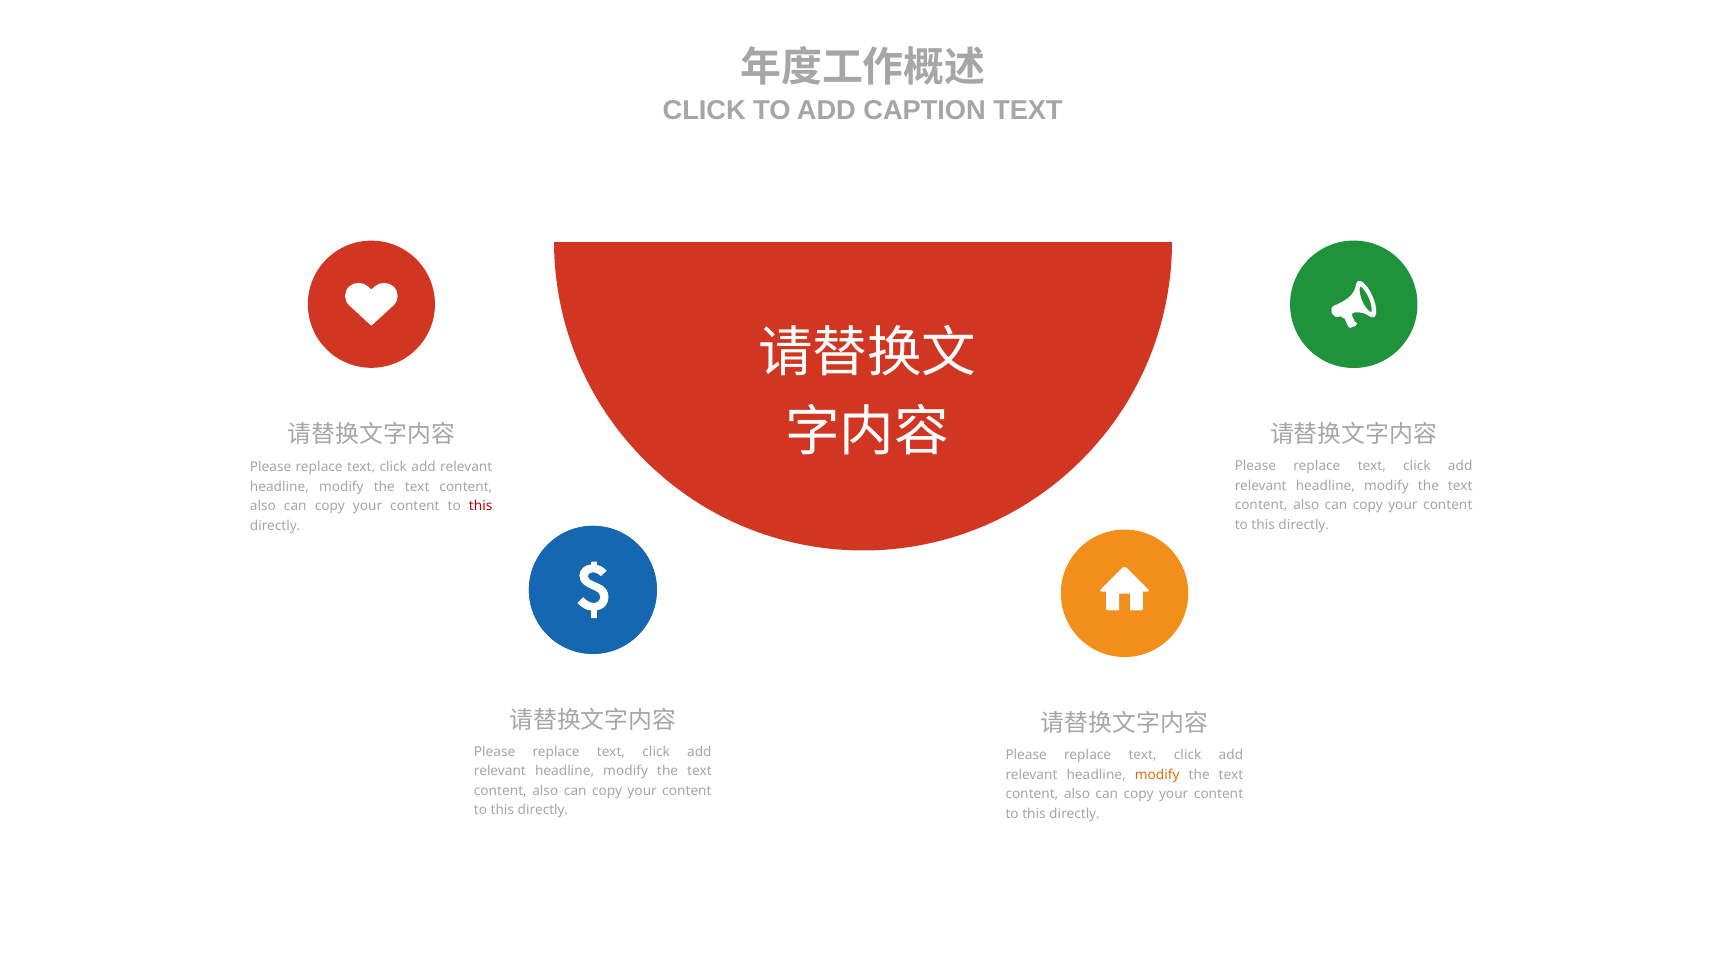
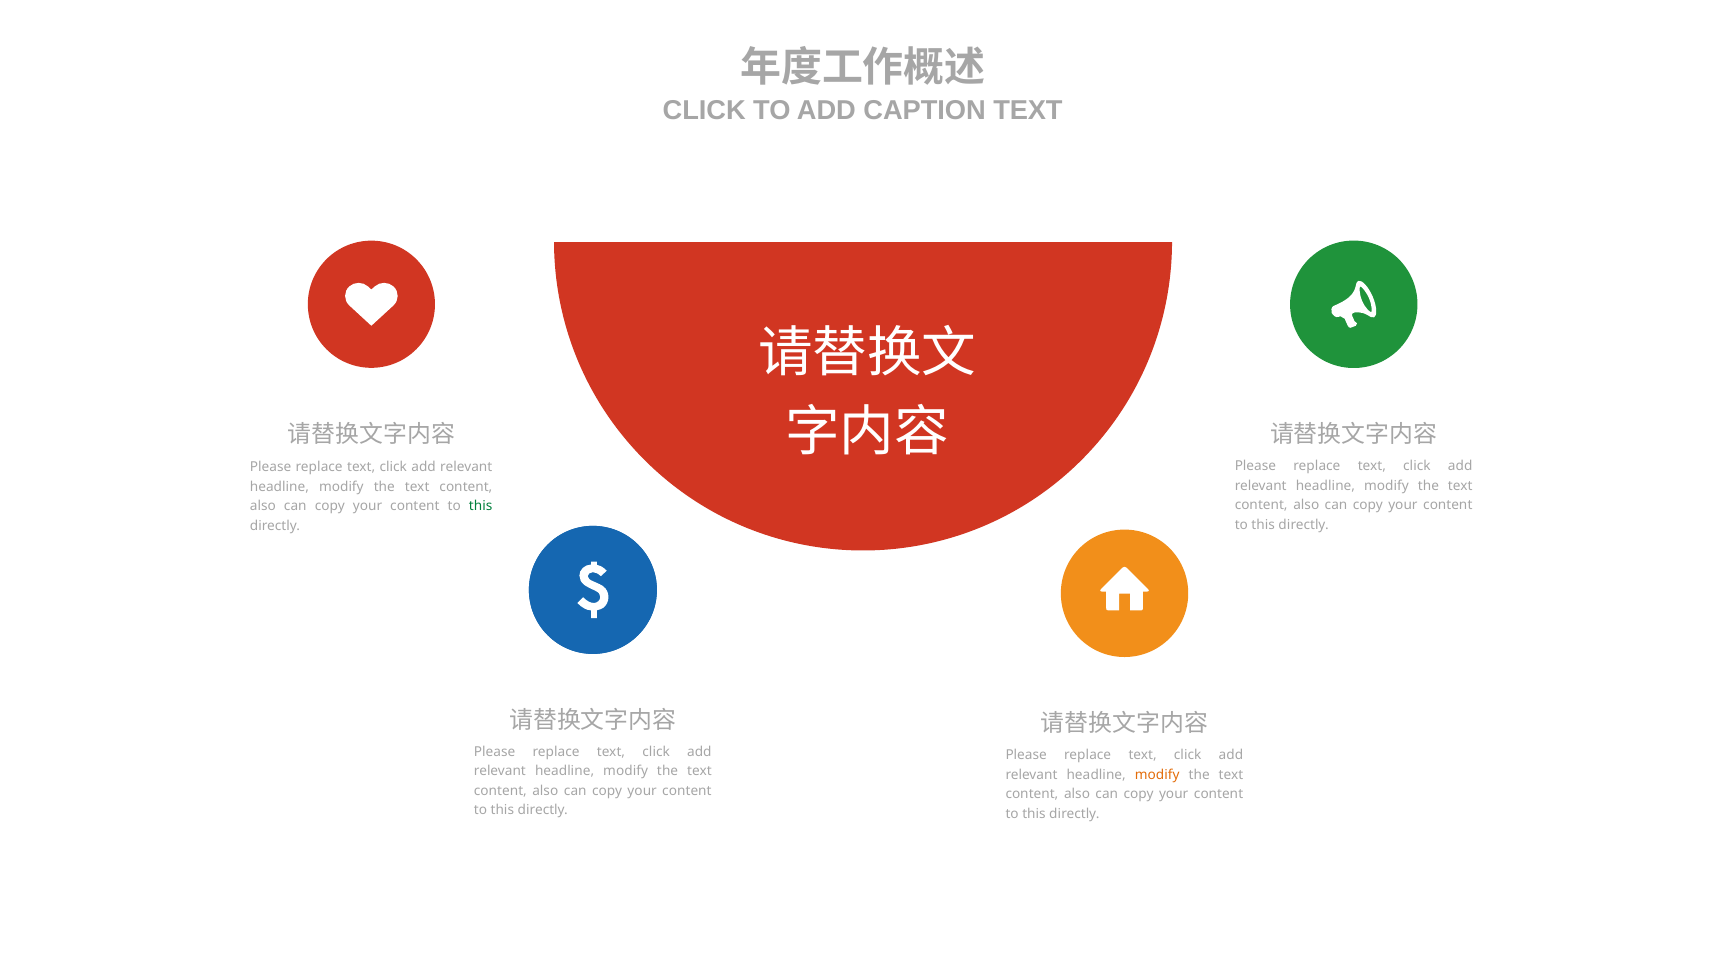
this at (481, 506) colour: red -> green
